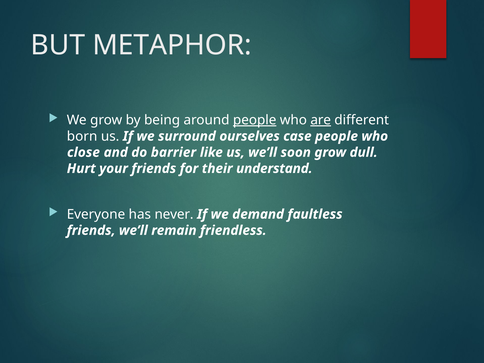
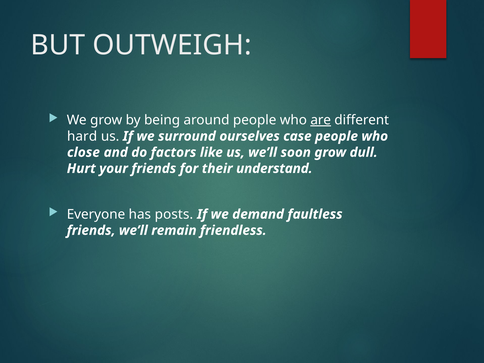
METAPHOR: METAPHOR -> OUTWEIGH
people at (255, 120) underline: present -> none
born: born -> hard
barrier: barrier -> factors
never: never -> posts
